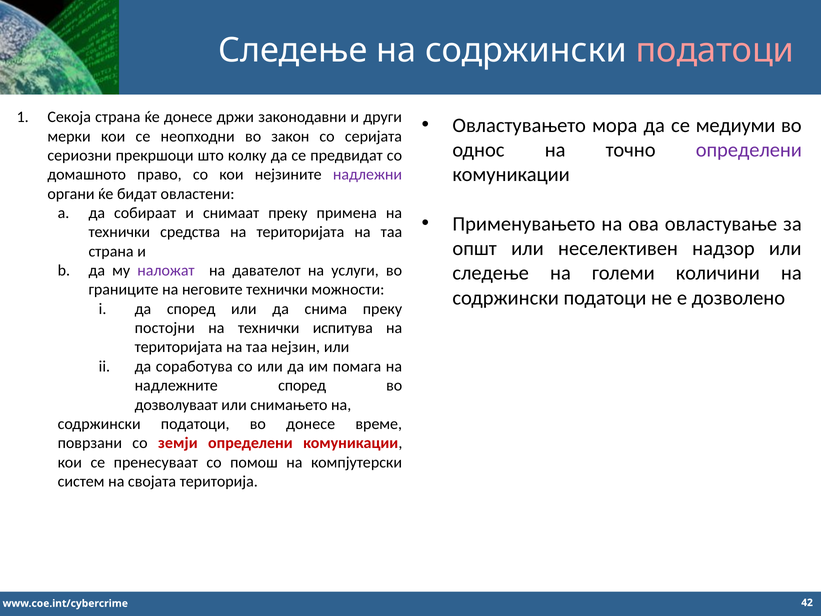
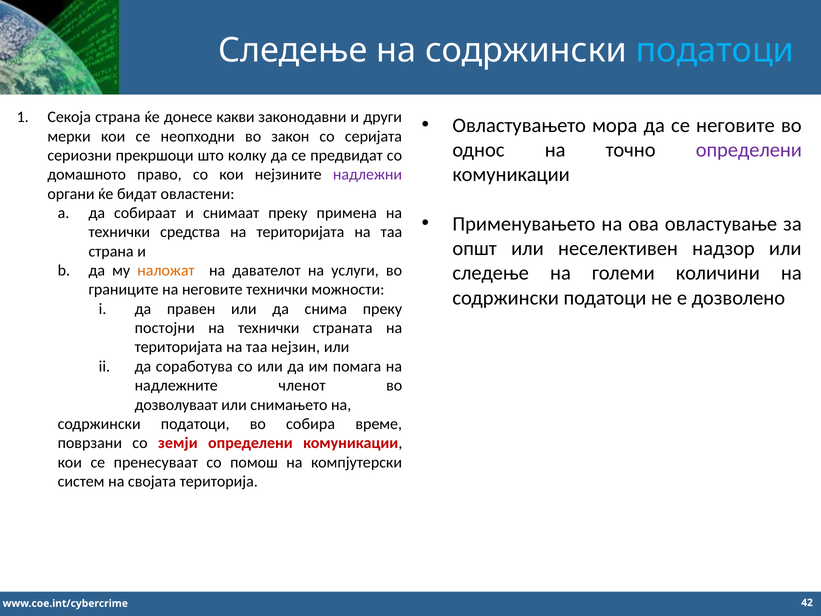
податоци at (715, 50) colour: pink -> light blue
држи: држи -> какви
се медиуми: медиуми -> неговите
наложат colour: purple -> orange
да според: според -> правен
испитува: испитува -> страната
надлежните според: според -> членот
во донесе: донесе -> собира
